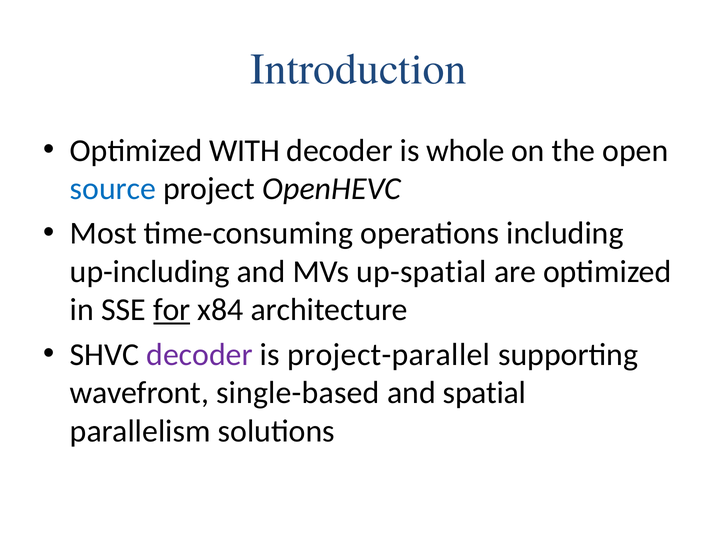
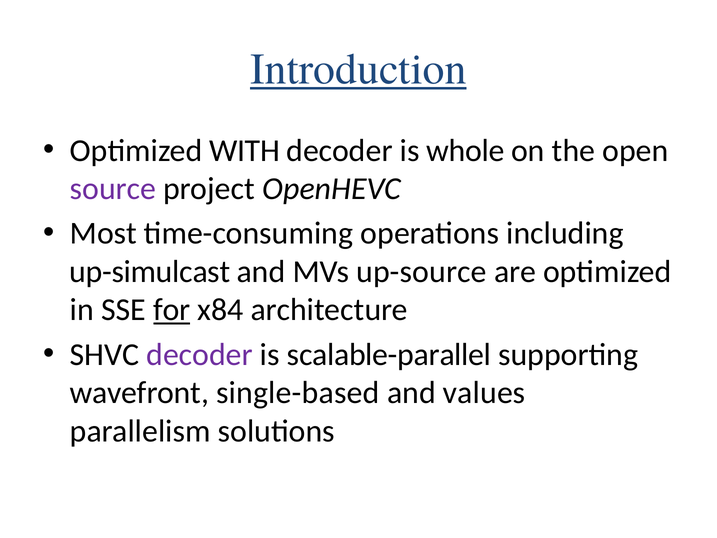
Introduction underline: none -> present
source colour: blue -> purple
up-including: up-including -> up-simulcast
up-spatial: up-spatial -> up-source
project-parallel: project-parallel -> scalable-parallel
spatial: spatial -> values
